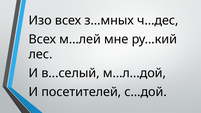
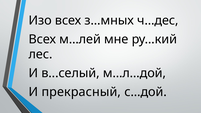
посетителей: посетителей -> прекрасный
